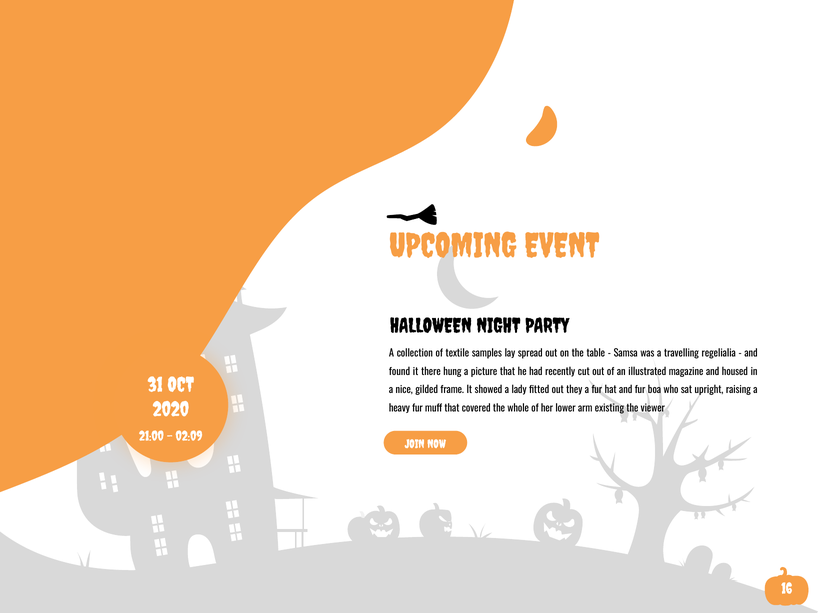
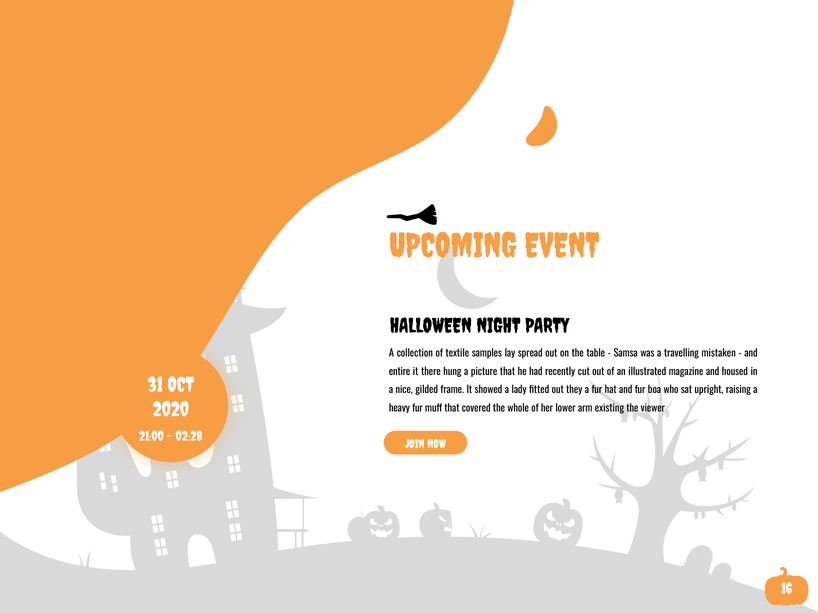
regelialia: regelialia -> mistaken
found: found -> entire
02:09: 02:09 -> 02:28
